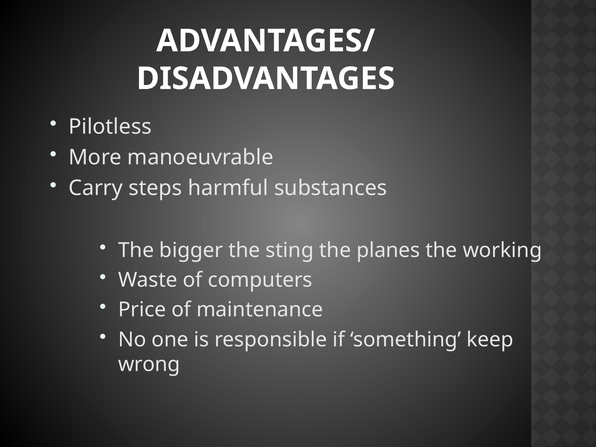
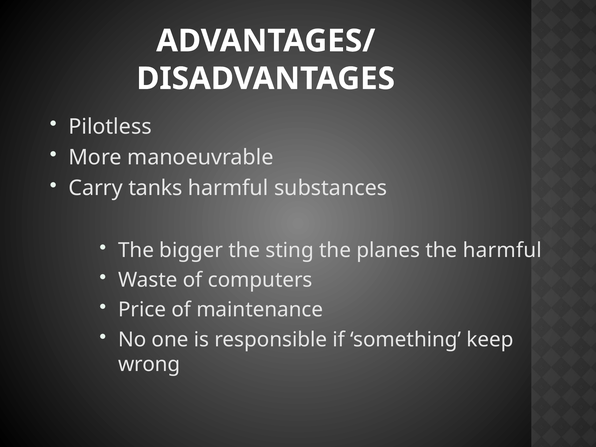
steps: steps -> tanks
the working: working -> harmful
